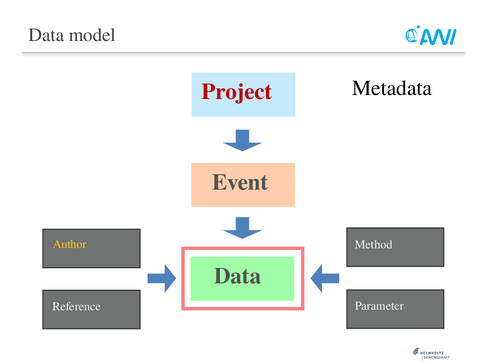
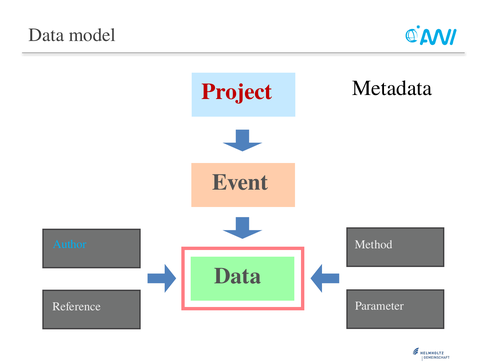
Author colour: yellow -> light blue
